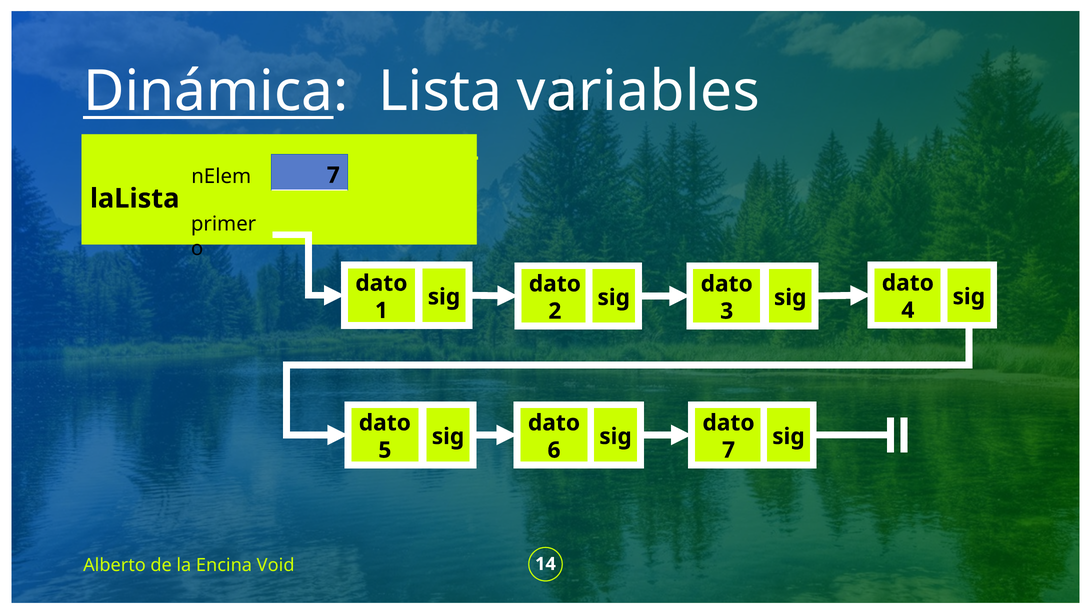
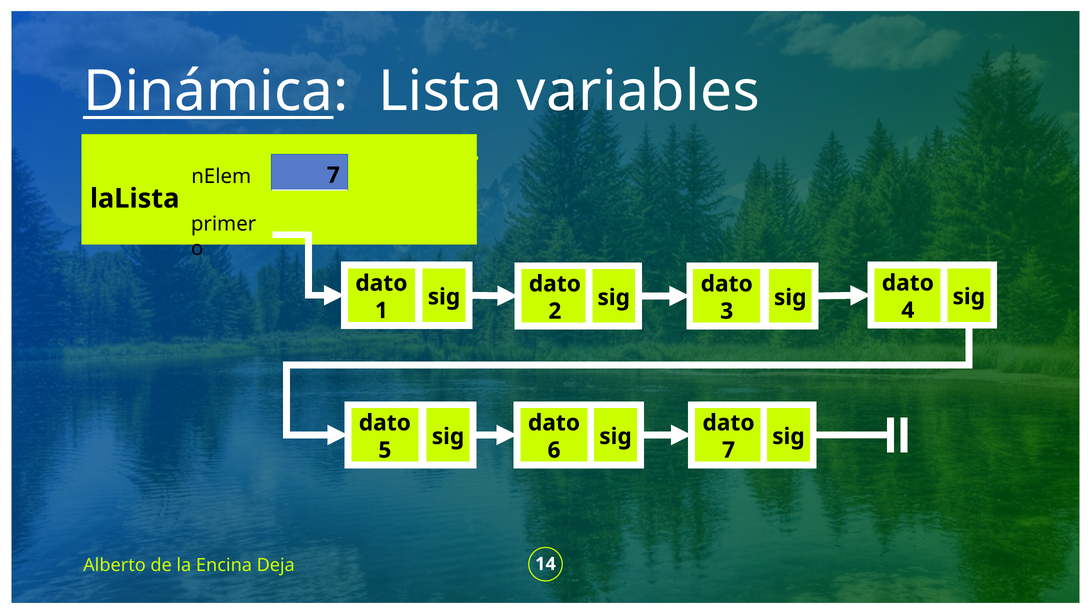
Void: Void -> Deja
